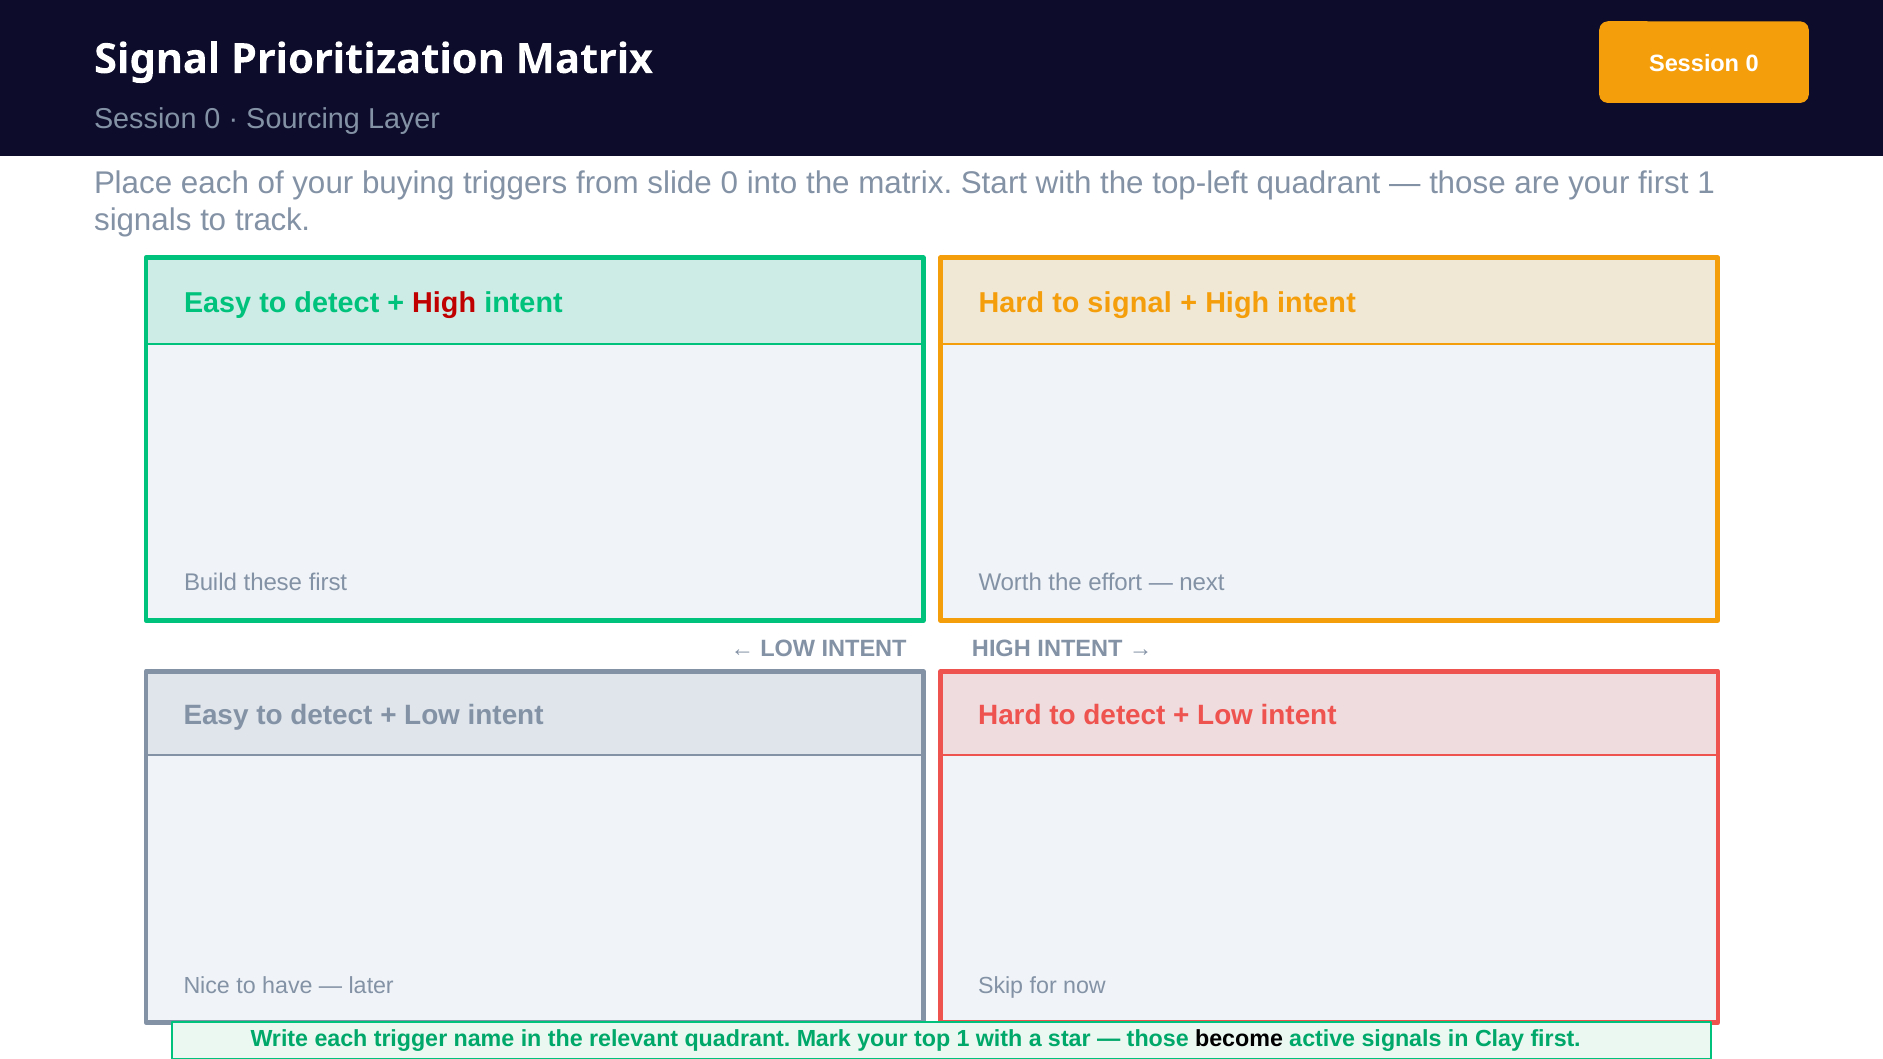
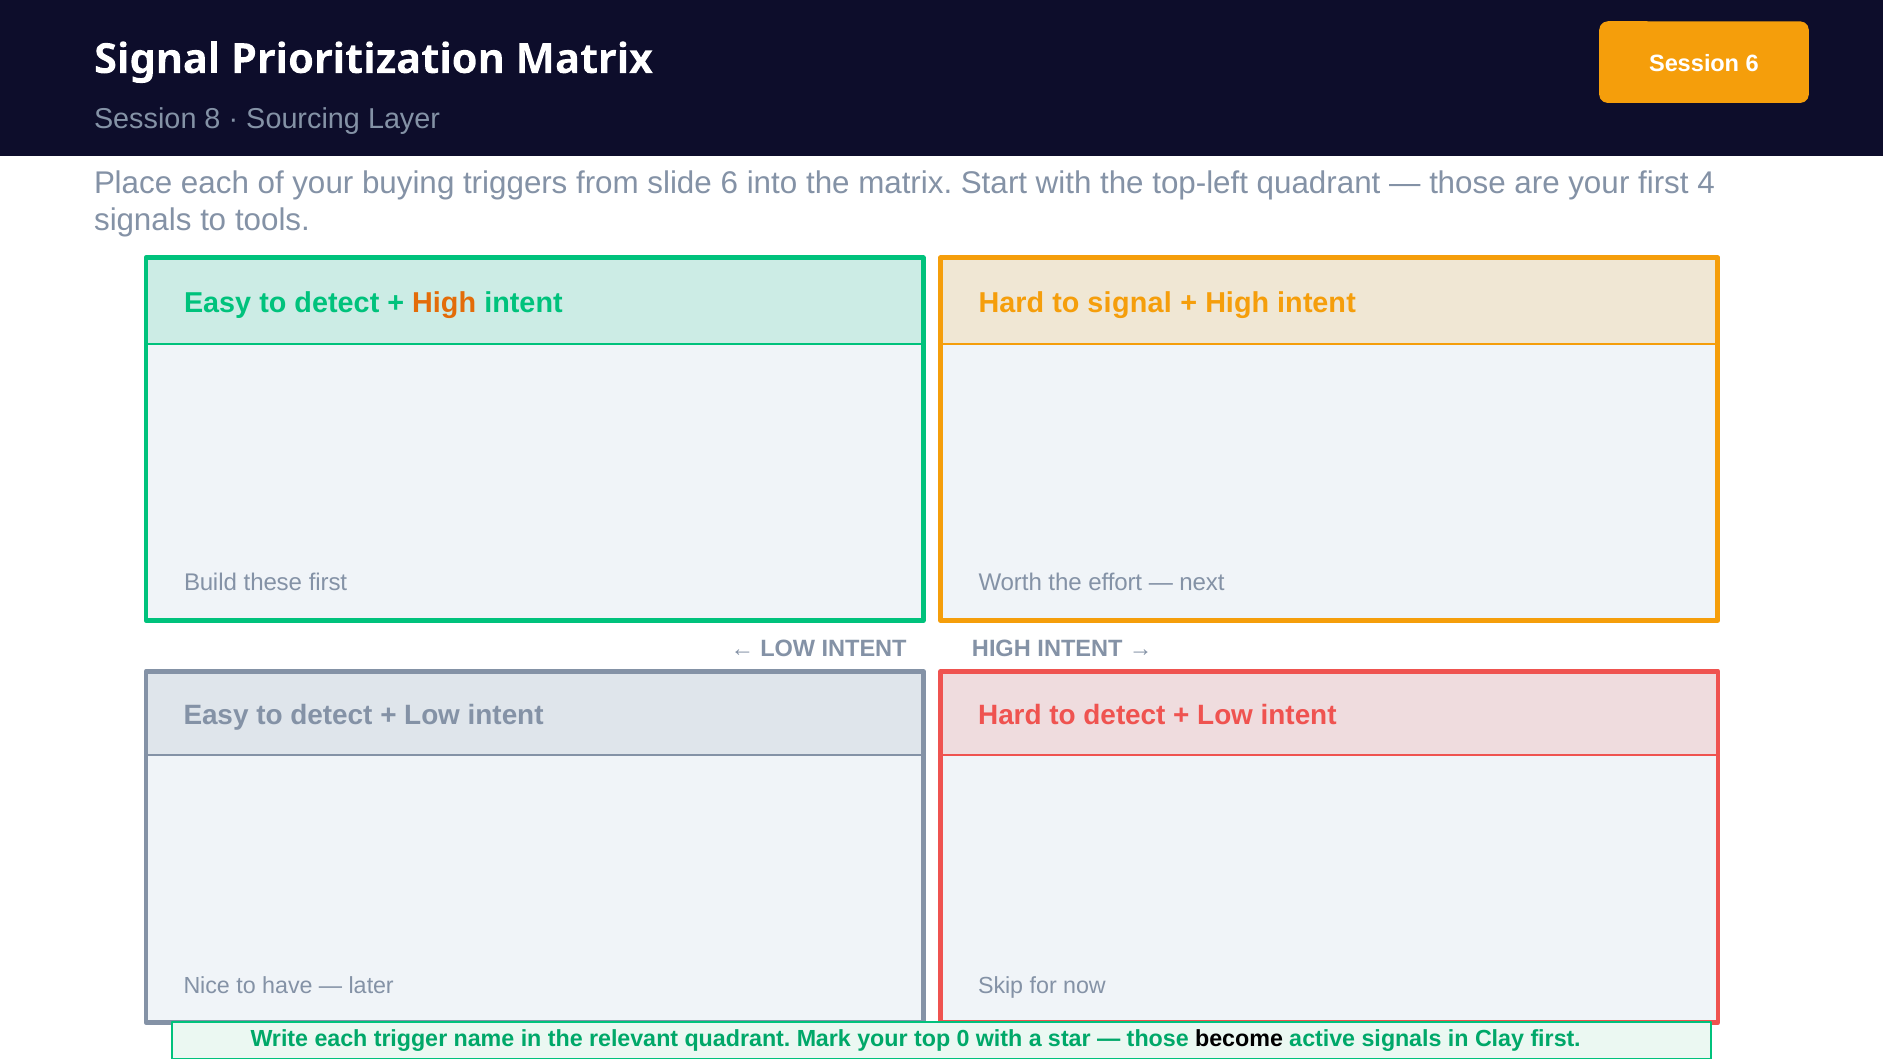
0 at (1752, 64): 0 -> 6
0 at (212, 119): 0 -> 8
slide 0: 0 -> 6
first 1: 1 -> 4
track: track -> tools
High at (444, 303) colour: red -> orange
top 1: 1 -> 0
